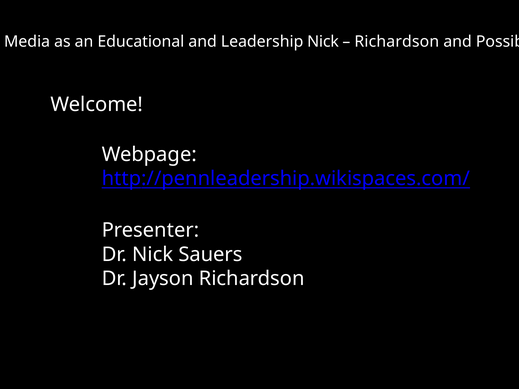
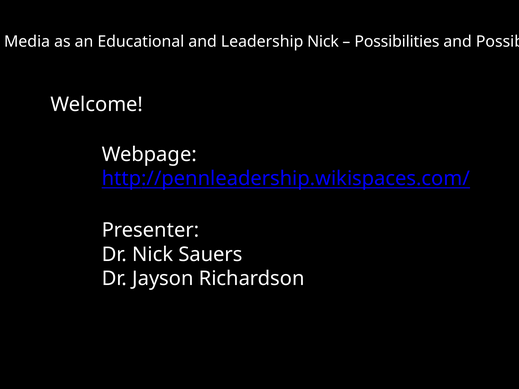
Richardson at (397, 41): Richardson -> Possibilities
